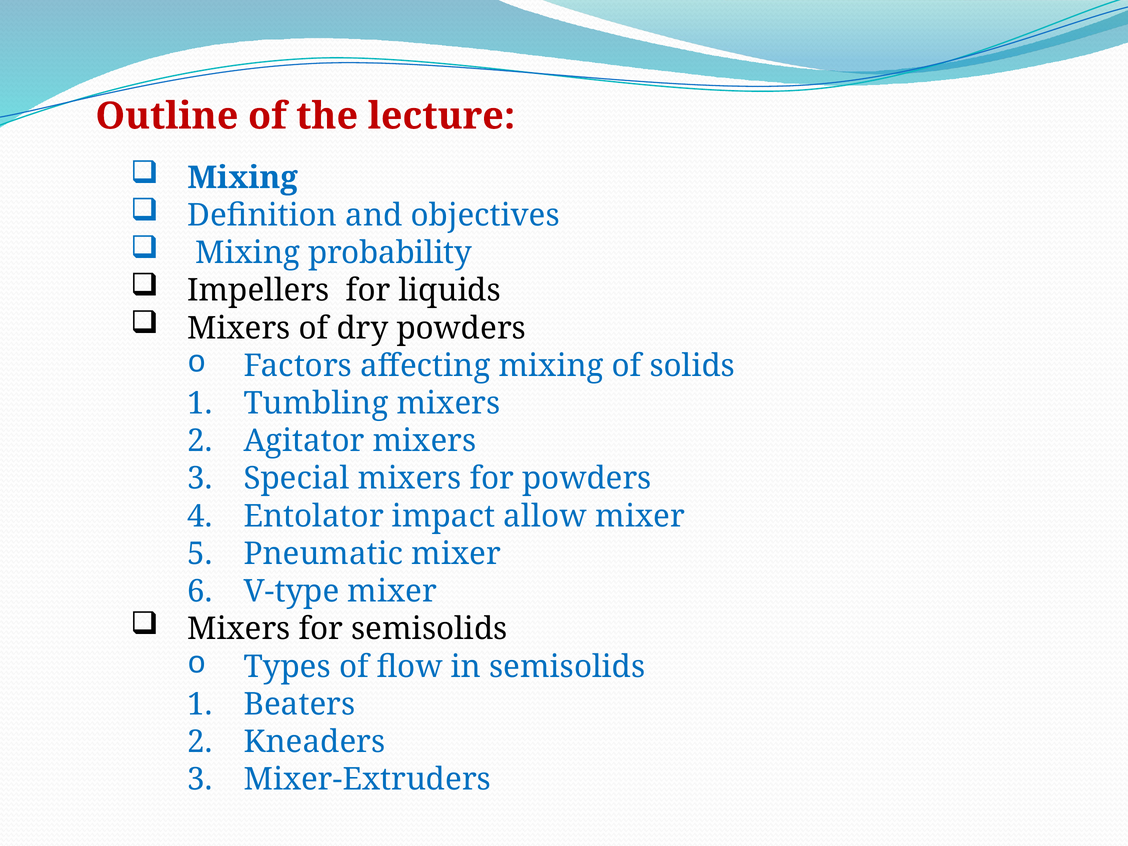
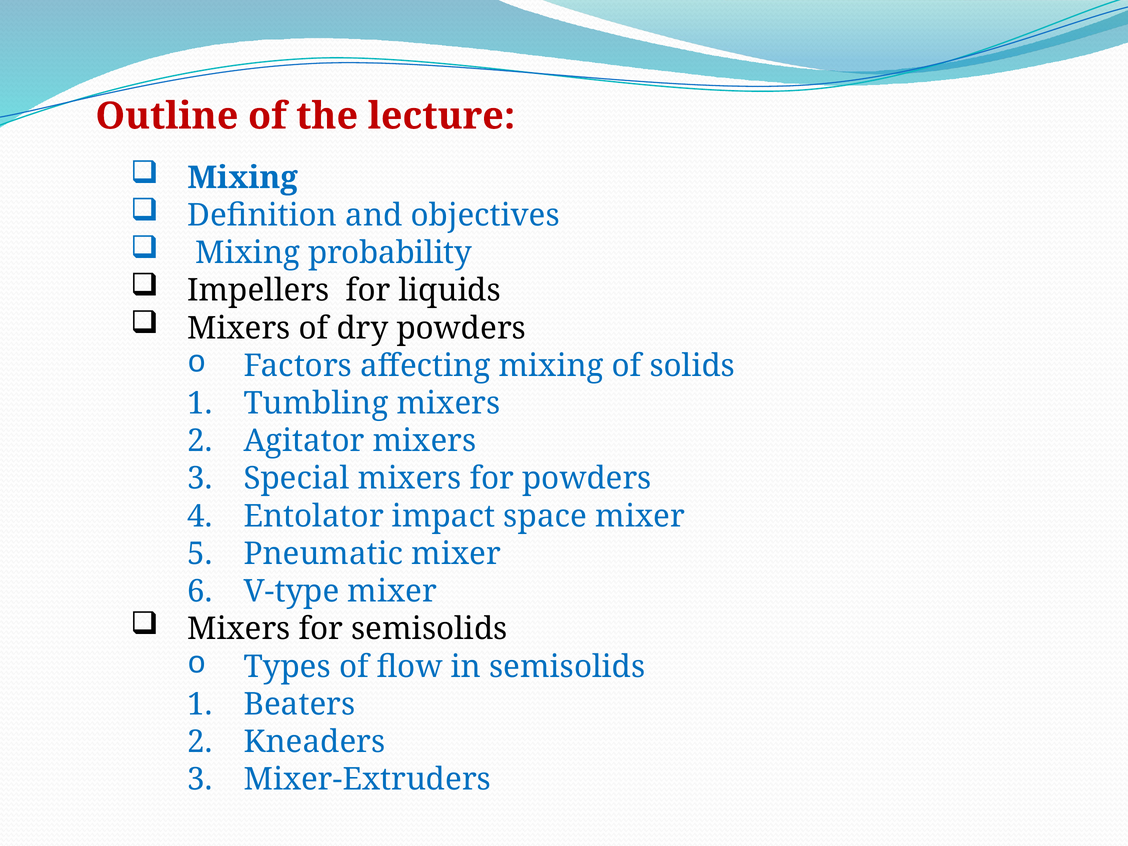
allow: allow -> space
